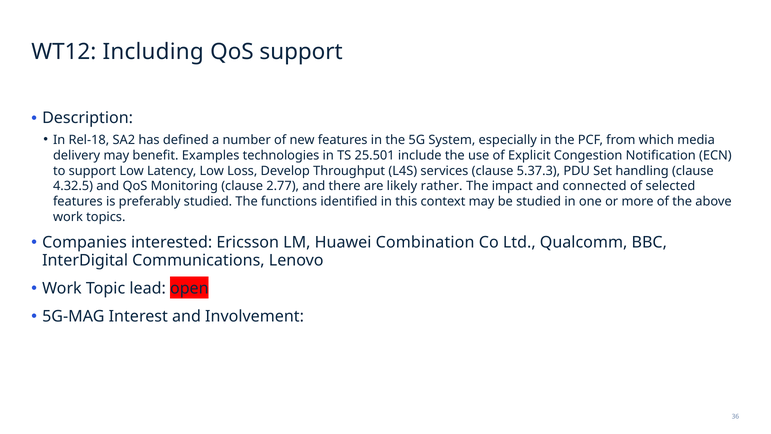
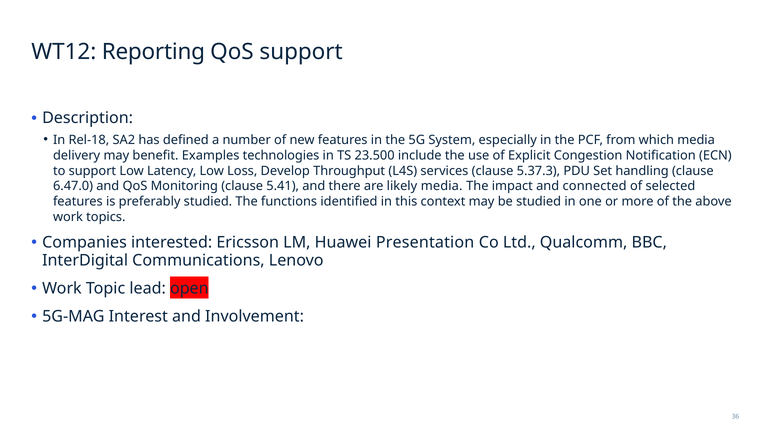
Including: Including -> Reporting
25.501: 25.501 -> 23.500
4.32.5: 4.32.5 -> 6.47.0
2.77: 2.77 -> 5.41
likely rather: rather -> media
Combination: Combination -> Presentation
